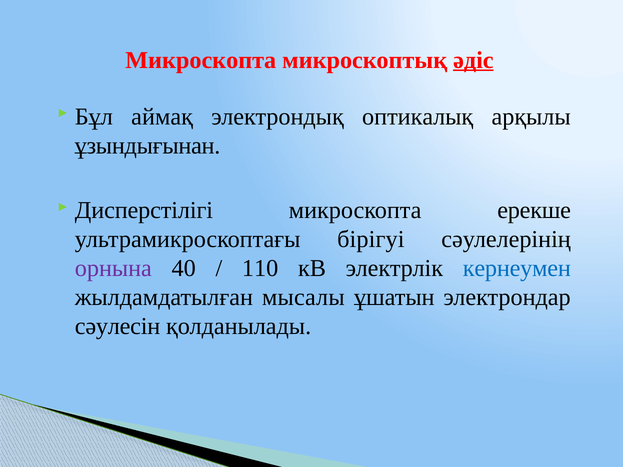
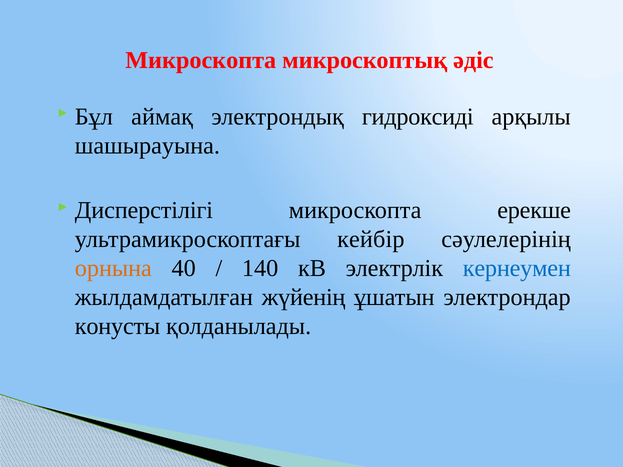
әдіс underline: present -> none
оптикалық: оптикалық -> гидроксиді
ұзындығынан: ұзындығынан -> шашырауына
бірігуі: бірігуі -> кейбір
орнына colour: purple -> orange
110: 110 -> 140
мысалы: мысалы -> жүйенің
сәулесін: сәулесін -> конусты
